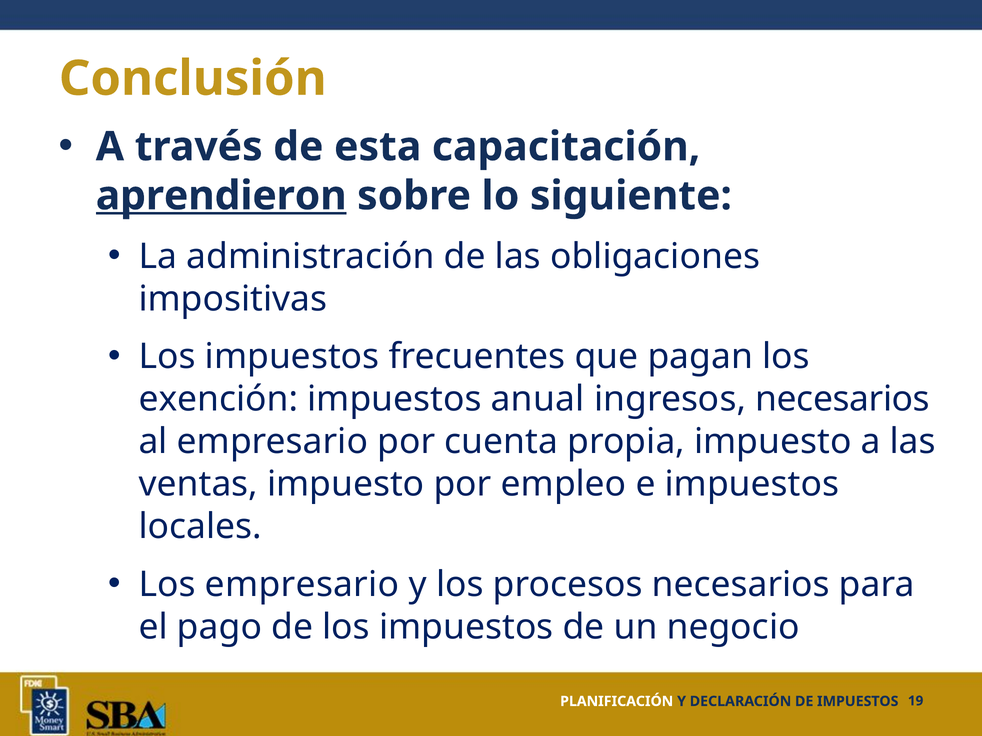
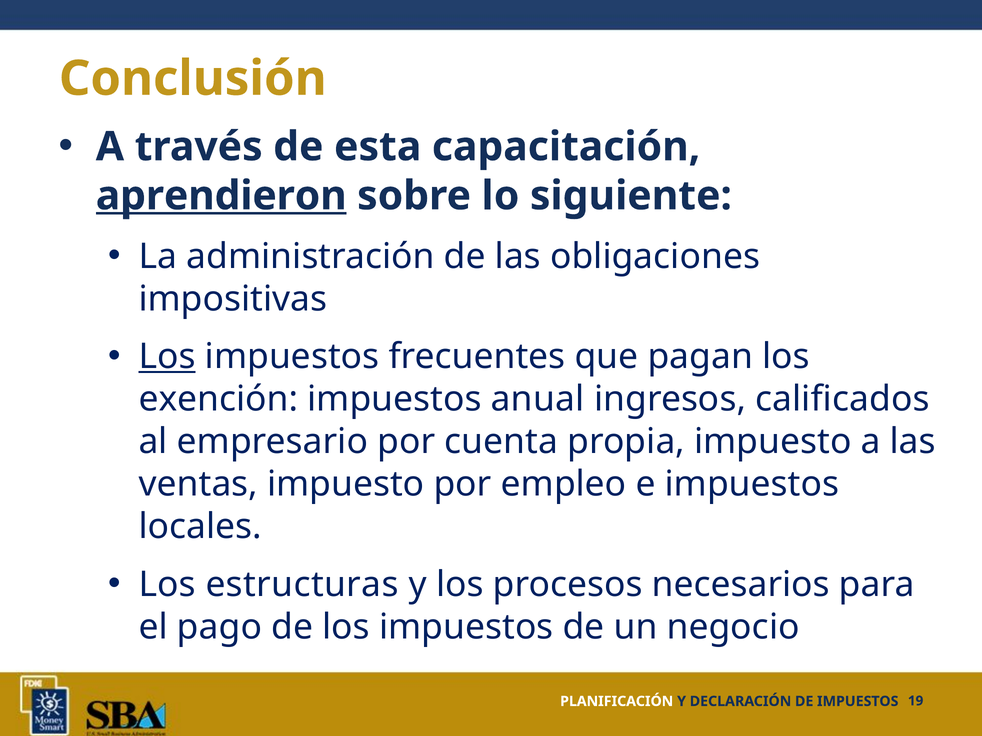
Los at (167, 357) underline: none -> present
ingresos necesarios: necesarios -> calificados
Los empresario: empresario -> estructuras
